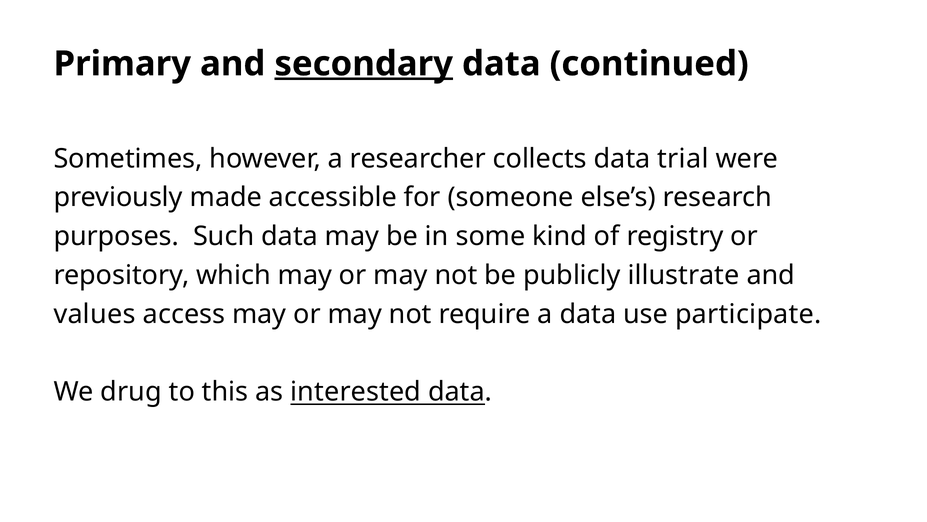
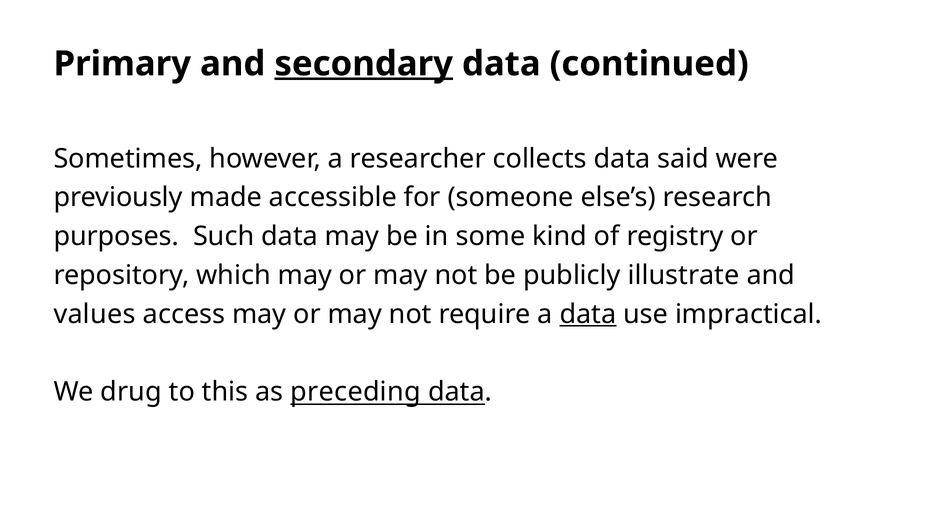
trial: trial -> said
data at (588, 314) underline: none -> present
participate: participate -> impractical
interested: interested -> preceding
